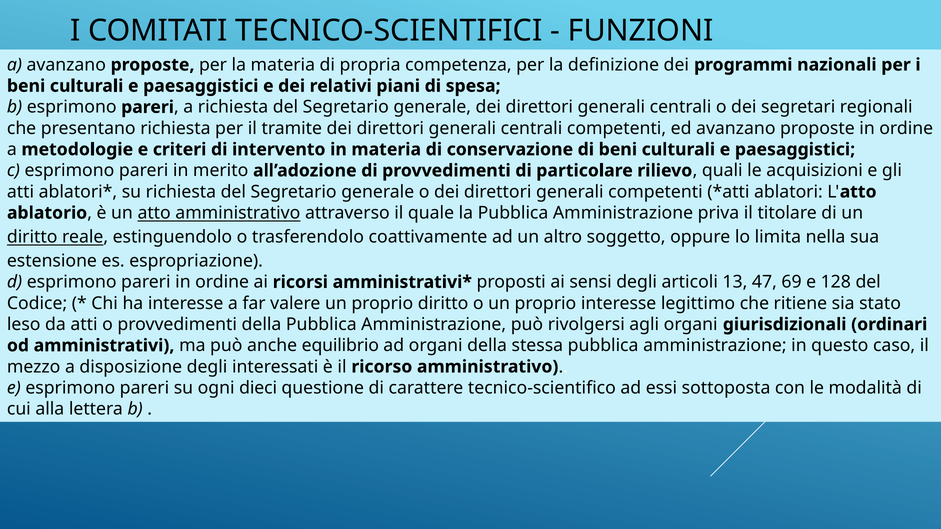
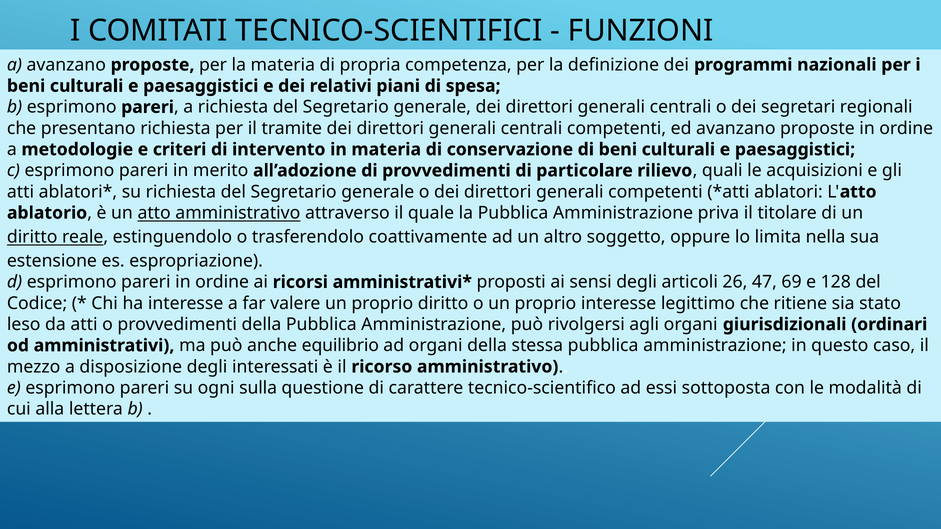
13: 13 -> 26
dieci: dieci -> sulla
